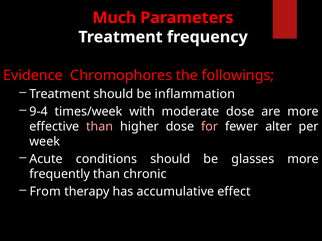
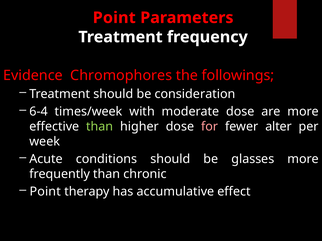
Much at (114, 18): Much -> Point
inflammation: inflammation -> consideration
9-4: 9-4 -> 6-4
than at (100, 127) colour: pink -> light green
From at (45, 192): From -> Point
